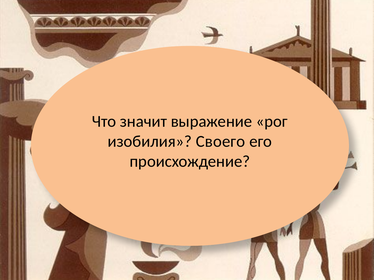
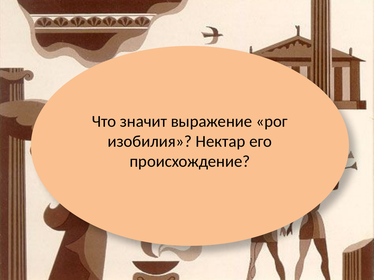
Своего: Своего -> Нектар
